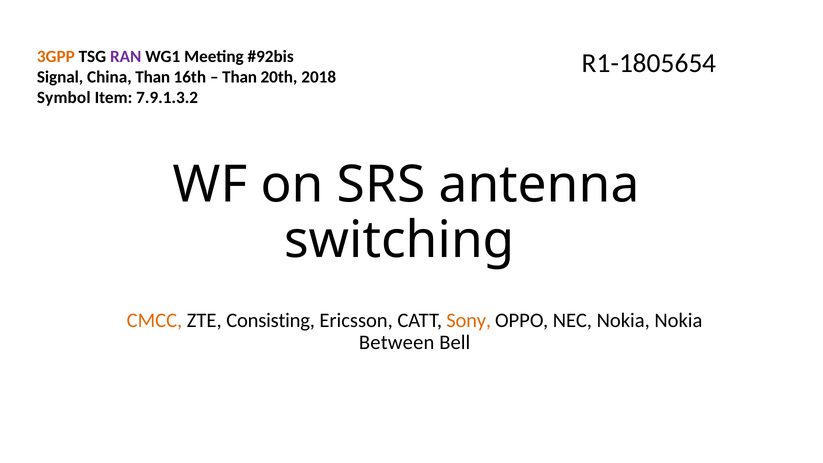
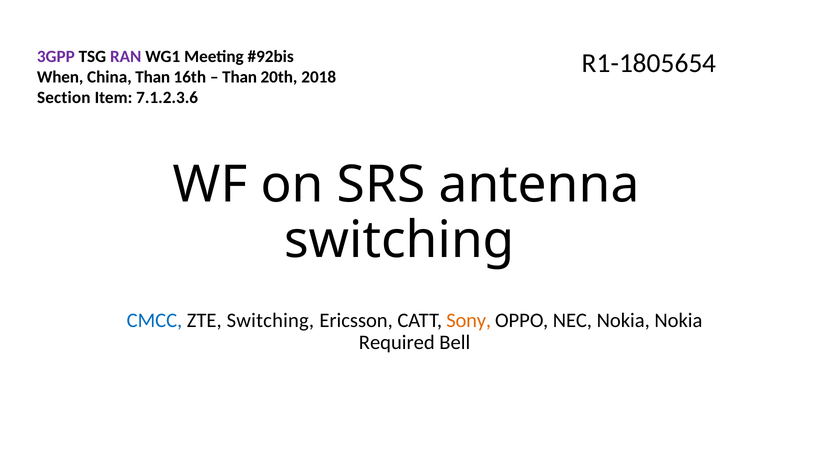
3GPP colour: orange -> purple
Signal: Signal -> When
Symbol: Symbol -> Section
7.9.1.3.2: 7.9.1.3.2 -> 7.1.2.3.6
CMCC colour: orange -> blue
ZTE Consisting: Consisting -> Switching
Between: Between -> Required
